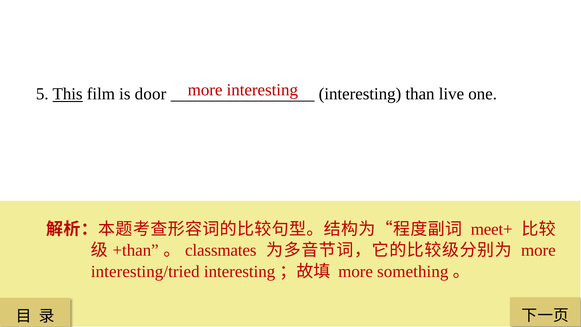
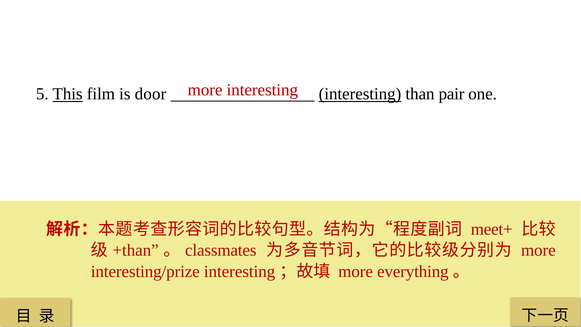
interesting at (360, 94) underline: none -> present
live: live -> pair
interesting/tried: interesting/tried -> interesting/prize
something: something -> everything
